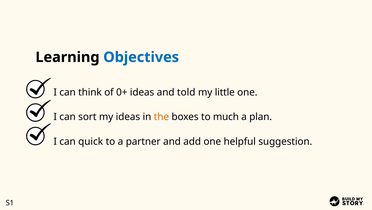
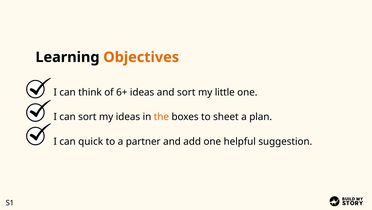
Objectives colour: blue -> orange
0+: 0+ -> 6+
and told: told -> sort
much: much -> sheet
